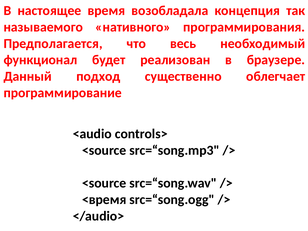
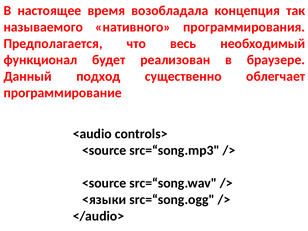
<время: <время -> <языки
